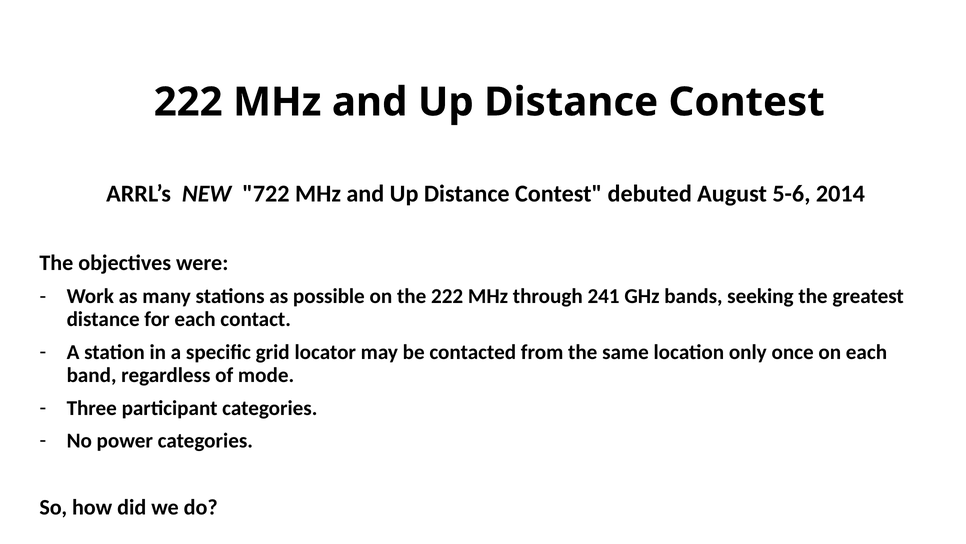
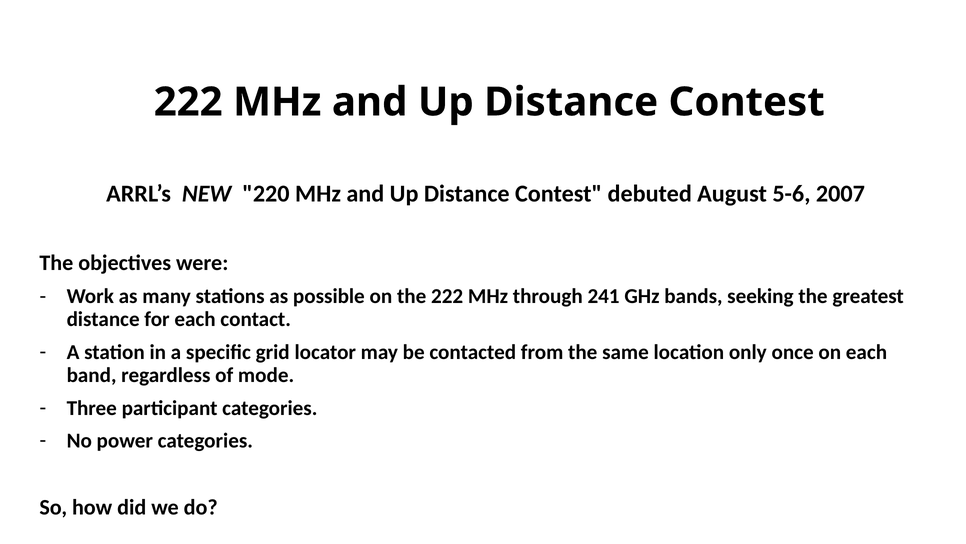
722: 722 -> 220
2014: 2014 -> 2007
